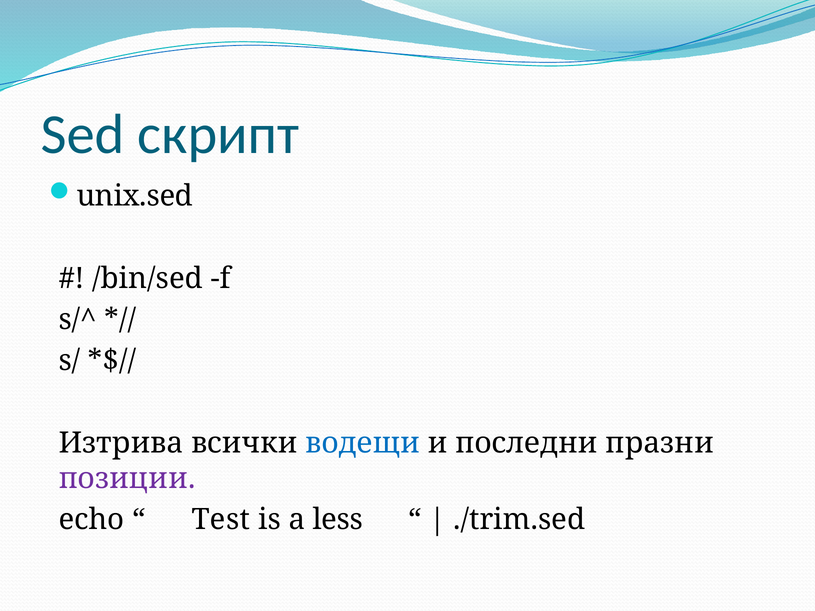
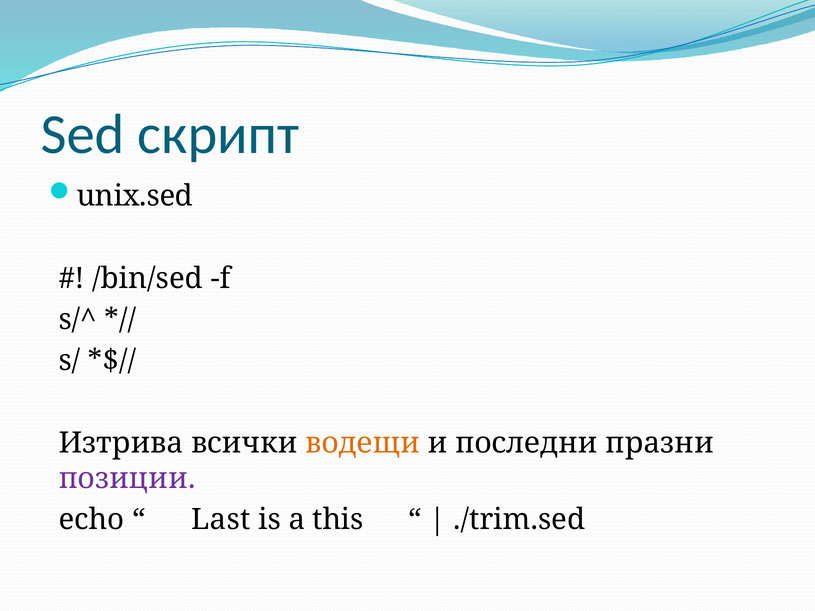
водещи colour: blue -> orange
Test: Test -> Last
less: less -> this
